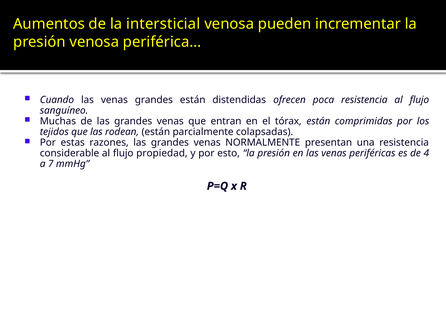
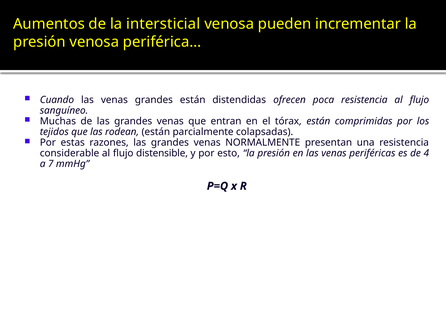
propiedad: propiedad -> distensible
